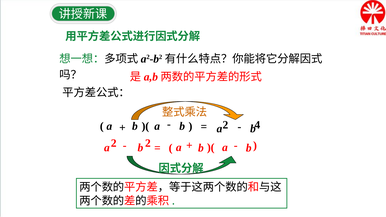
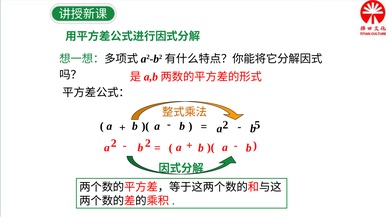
4: 4 -> 5
